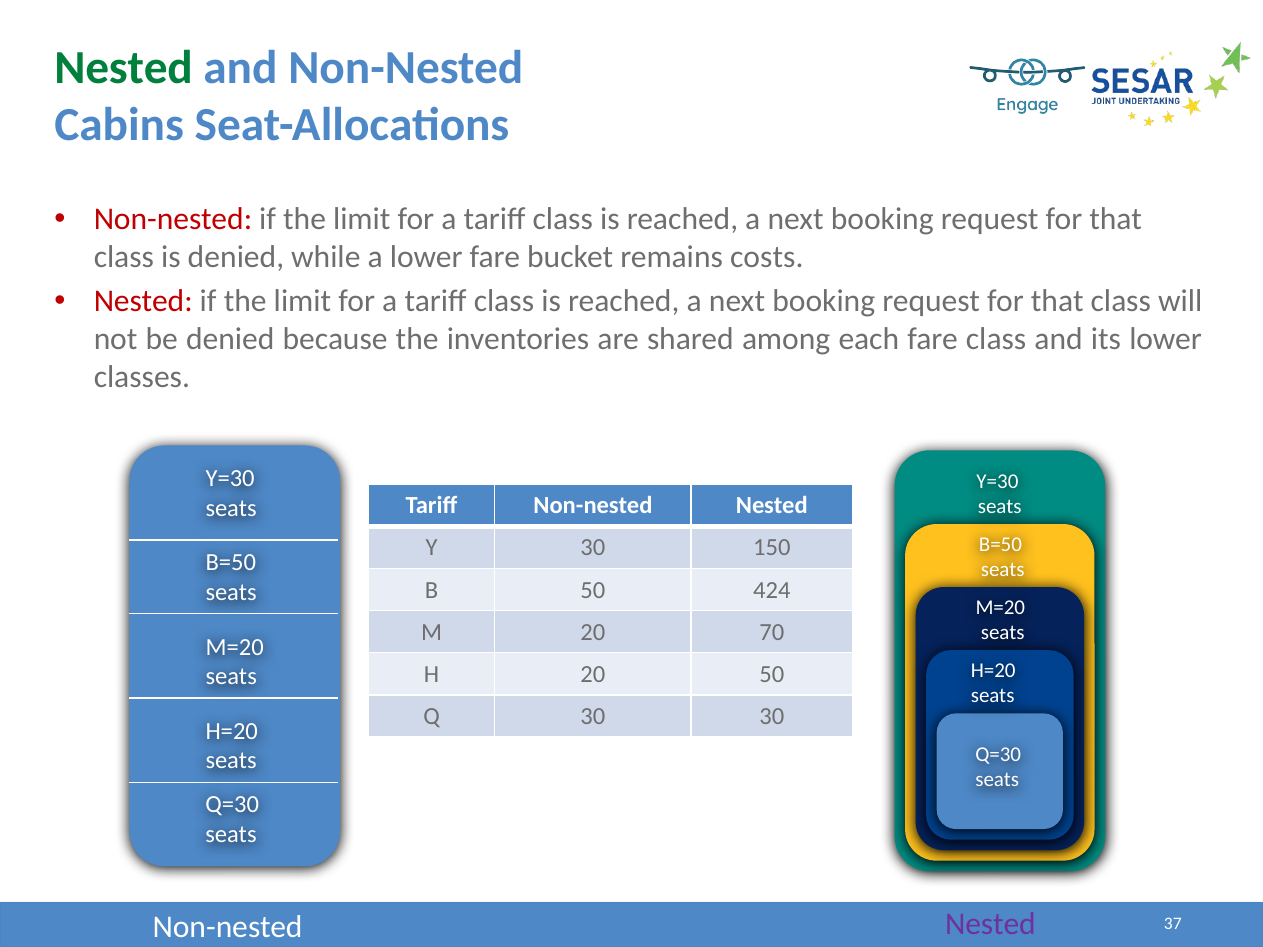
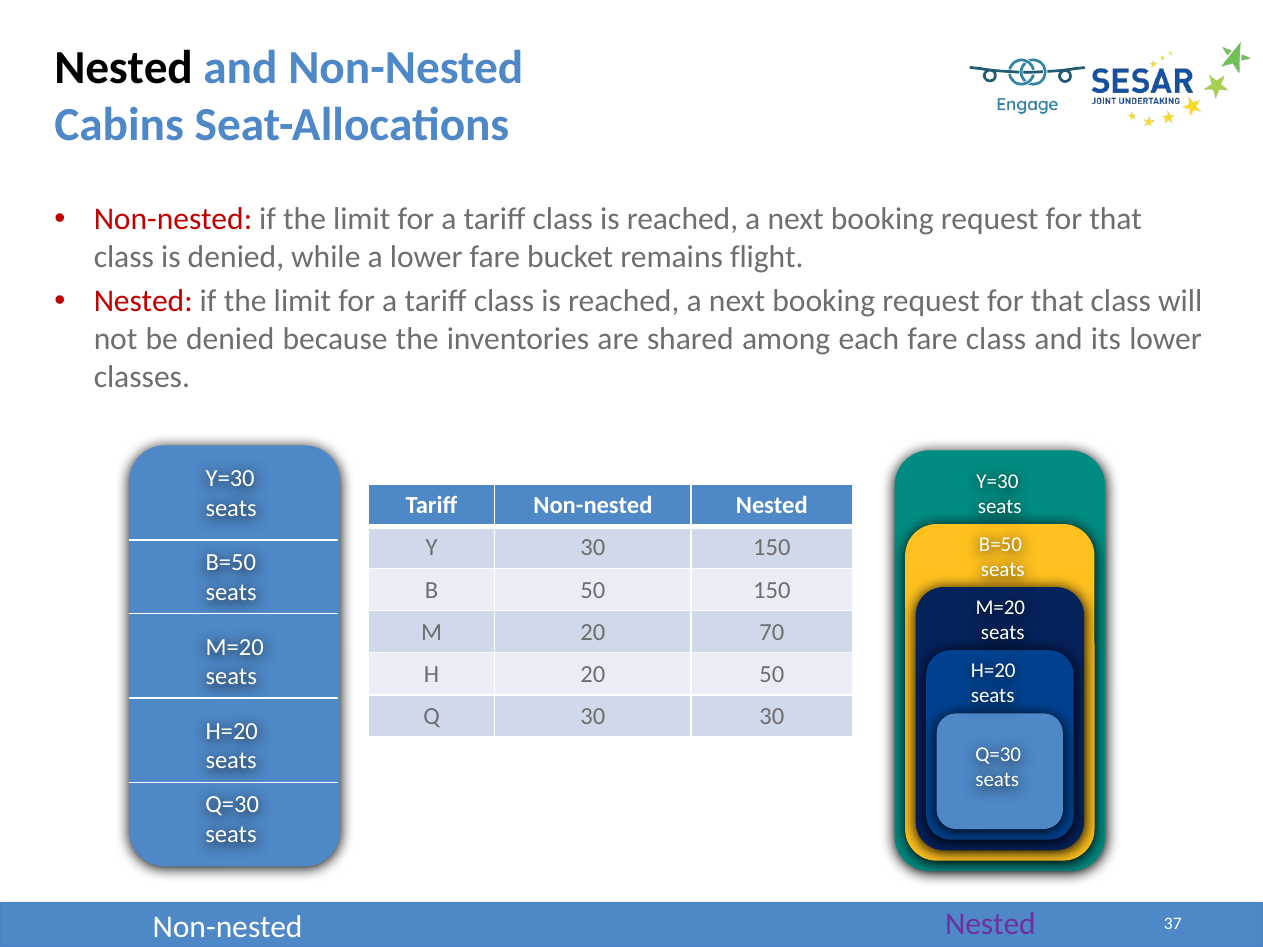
Nested at (124, 68) colour: green -> black
costs: costs -> flight
50 424: 424 -> 150
